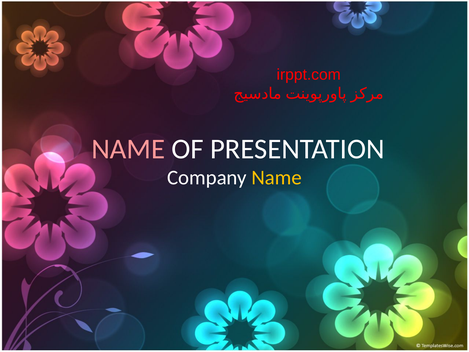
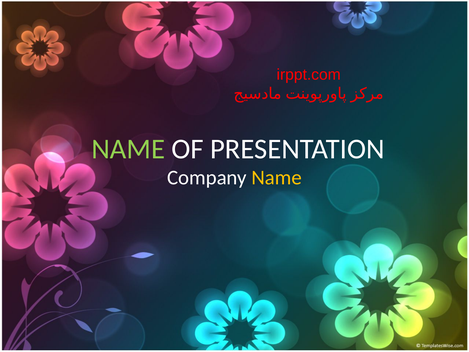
NAME at (128, 149) colour: pink -> light green
